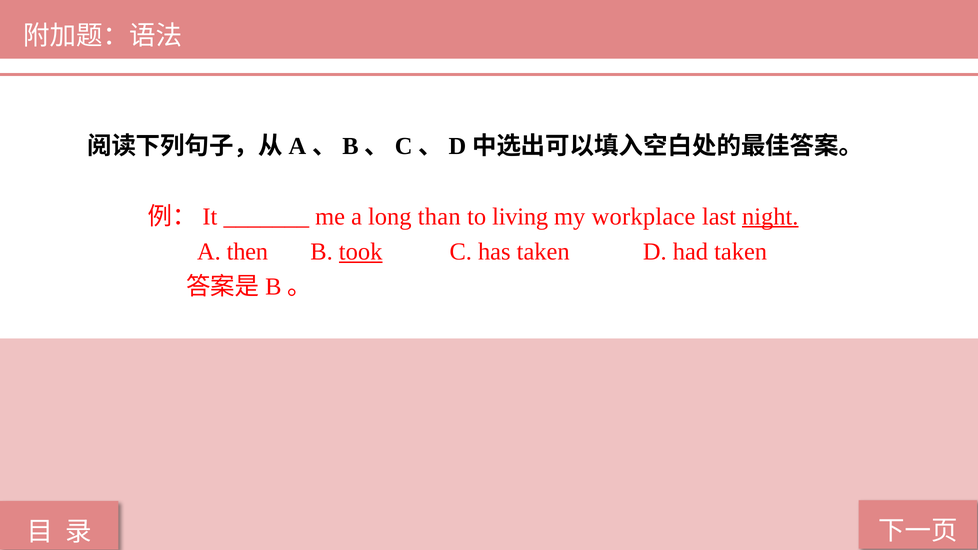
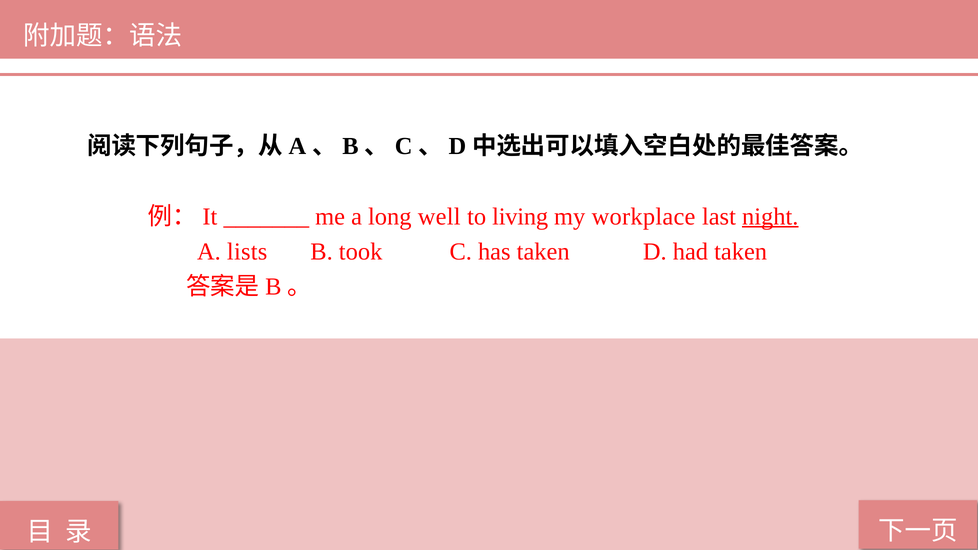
than: than -> well
then: then -> lists
took underline: present -> none
